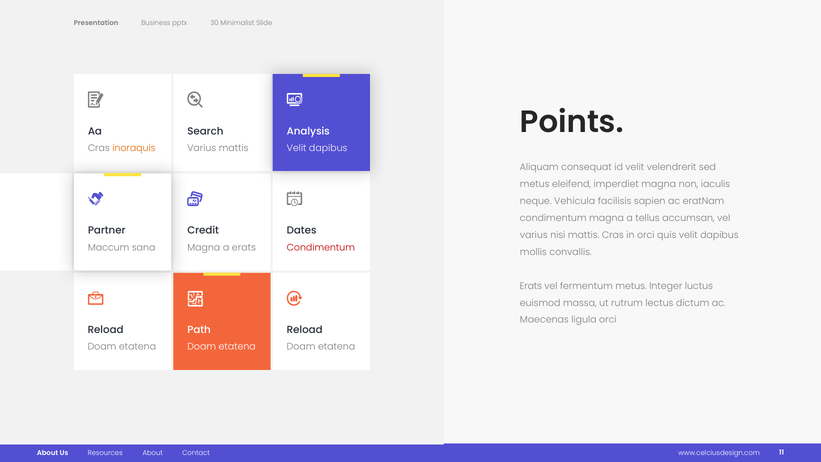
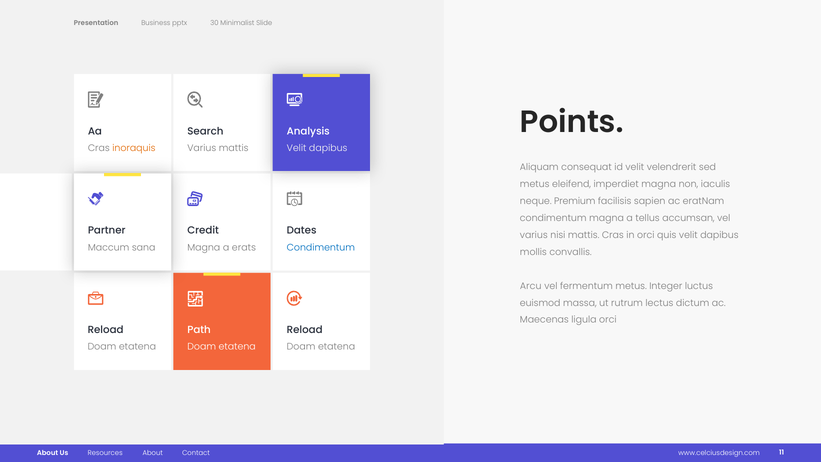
Vehicula: Vehicula -> Premium
Condimentum at (321, 247) colour: red -> blue
Erats at (531, 286): Erats -> Arcu
